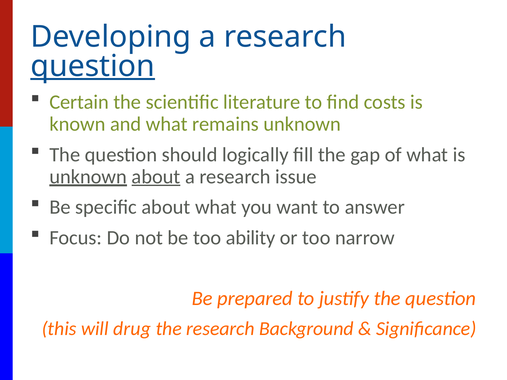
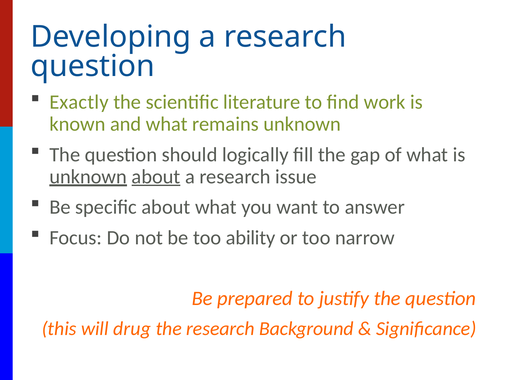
question at (93, 66) underline: present -> none
Certain: Certain -> Exactly
costs: costs -> work
